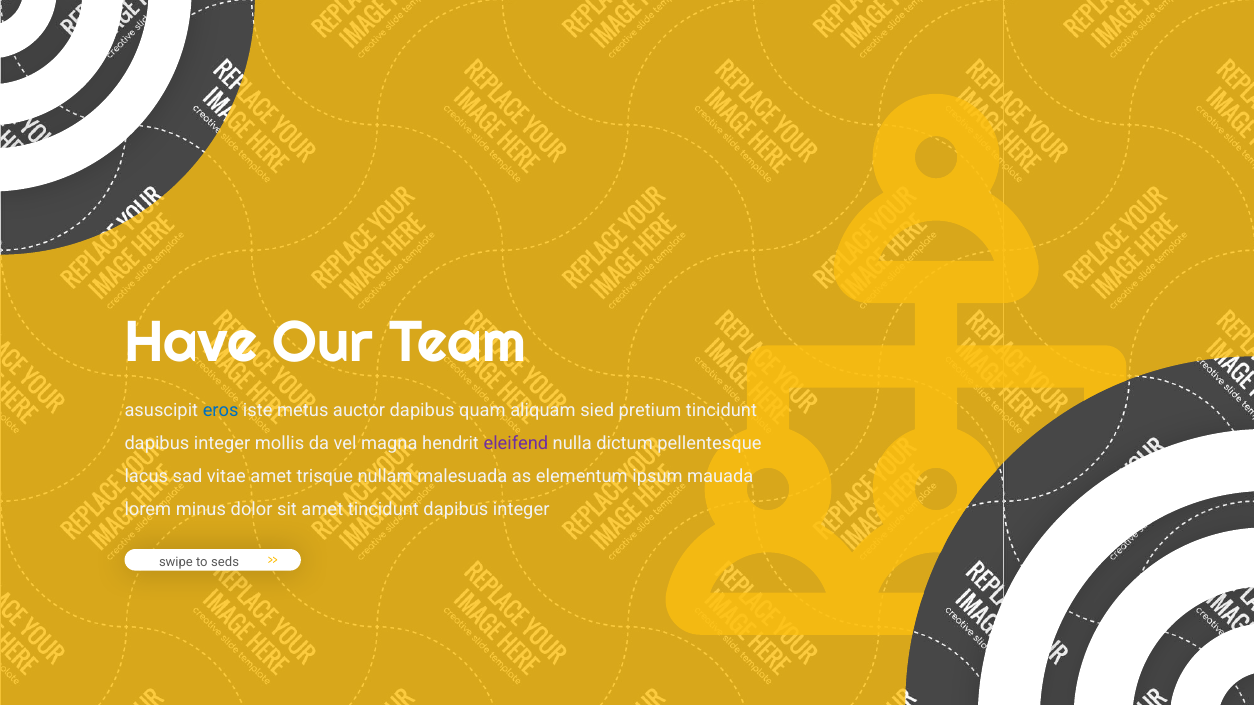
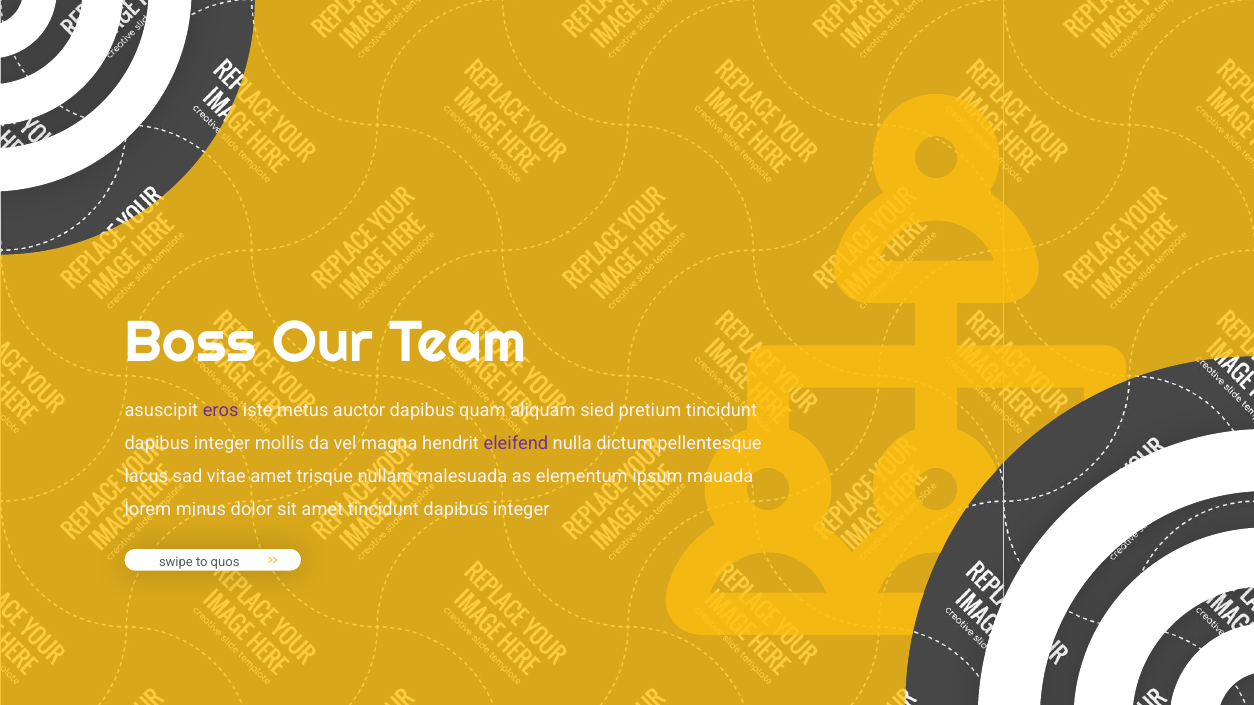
Have: Have -> Boss
eros colour: blue -> purple
seds: seds -> quos
